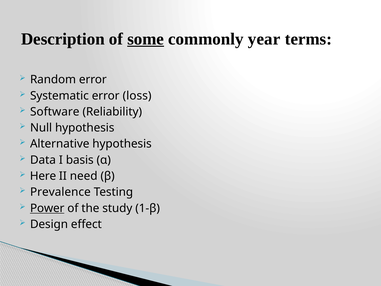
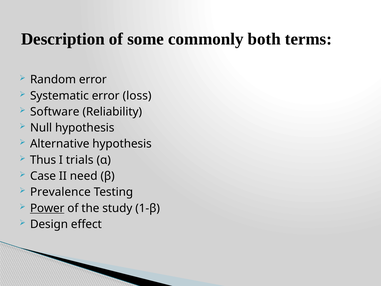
some underline: present -> none
year: year -> both
Data: Data -> Thus
basis: basis -> trials
Here: Here -> Case
